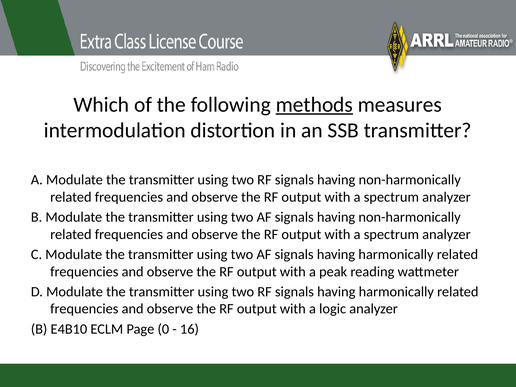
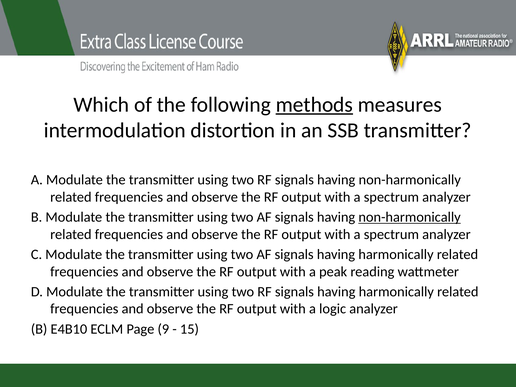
non-harmonically at (410, 217) underline: none -> present
0: 0 -> 9
16: 16 -> 15
